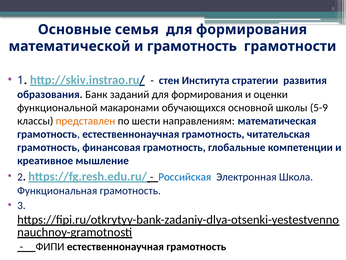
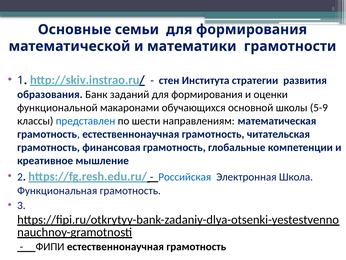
семья: семья -> семьи
и грамотность: грамотность -> математики
представлен colour: orange -> blue
